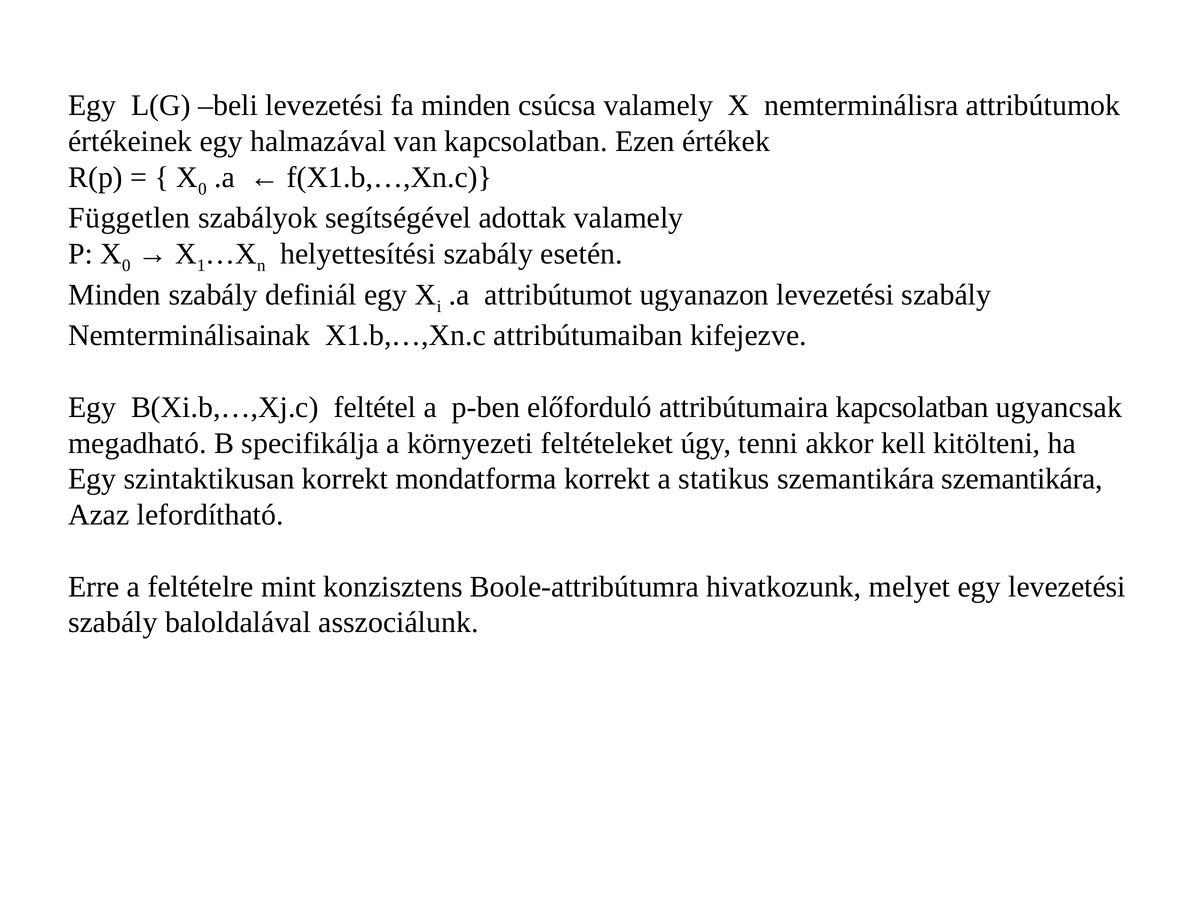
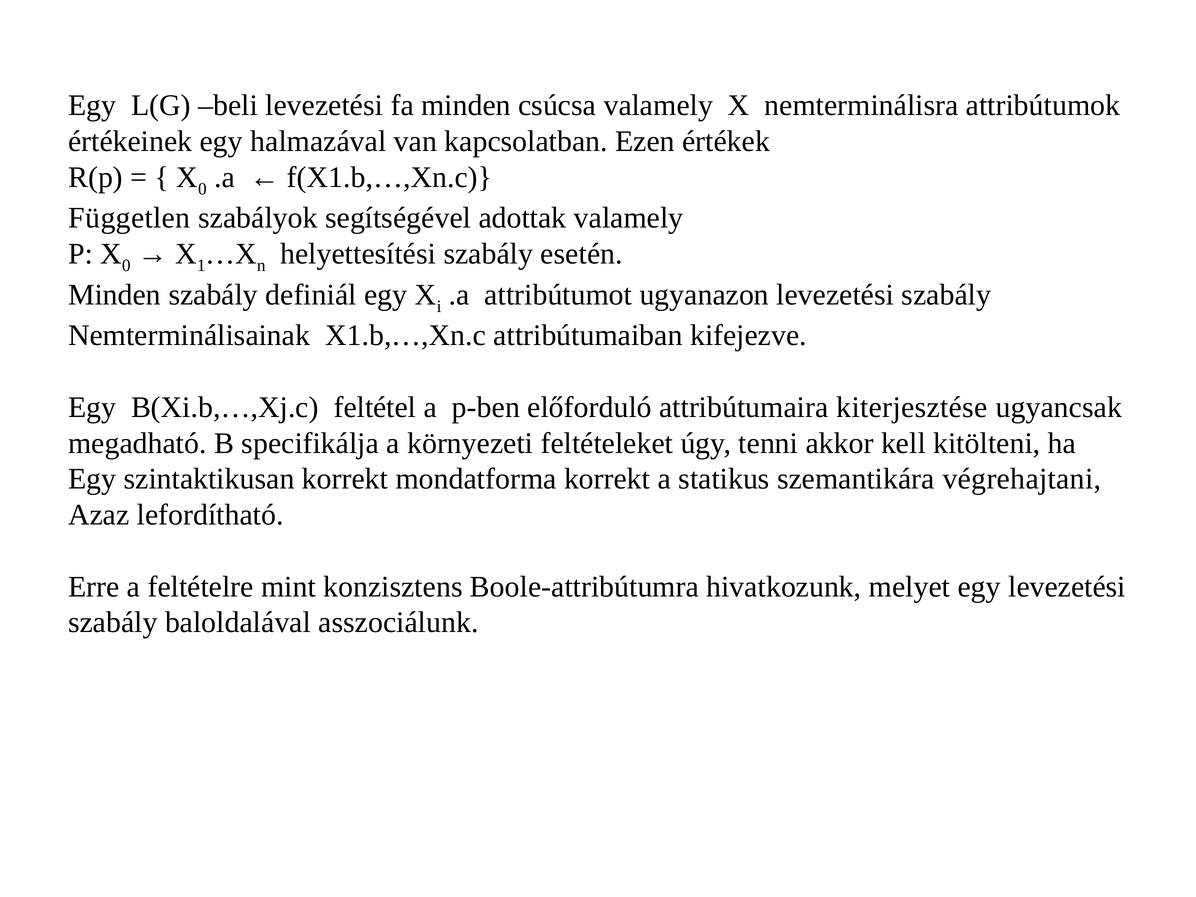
attribútumaira kapcsolatban: kapcsolatban -> kiterjesztése
szemantikára szemantikára: szemantikára -> végrehajtani
